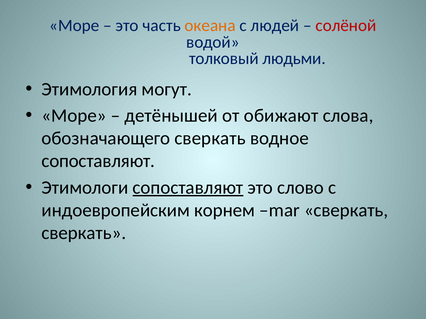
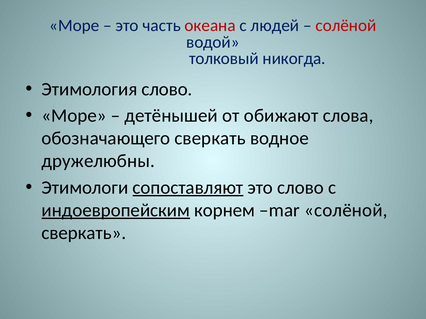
океана colour: orange -> red
людьми: людьми -> никогда
Этимология могут: могут -> слово
сопоставляют at (98, 161): сопоставляют -> дружелюбны
индоевропейским underline: none -> present
mar сверкать: сверкать -> солёной
